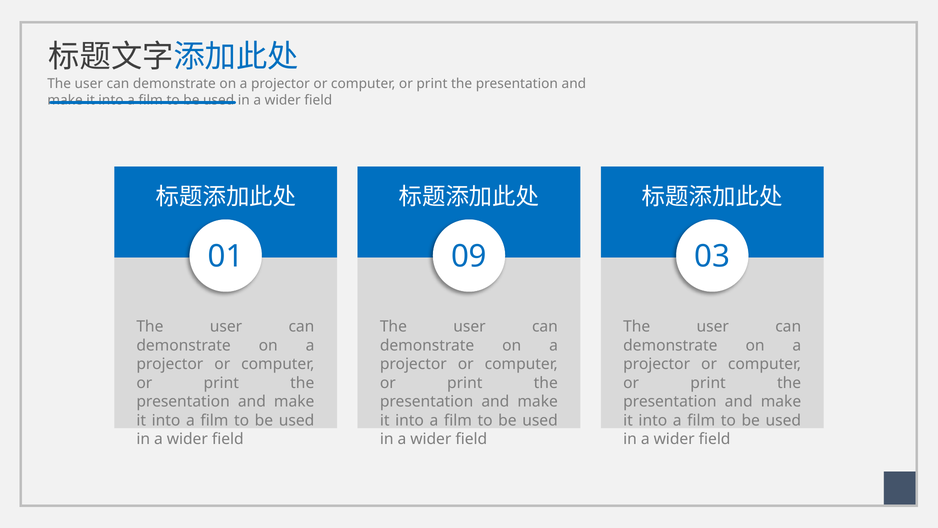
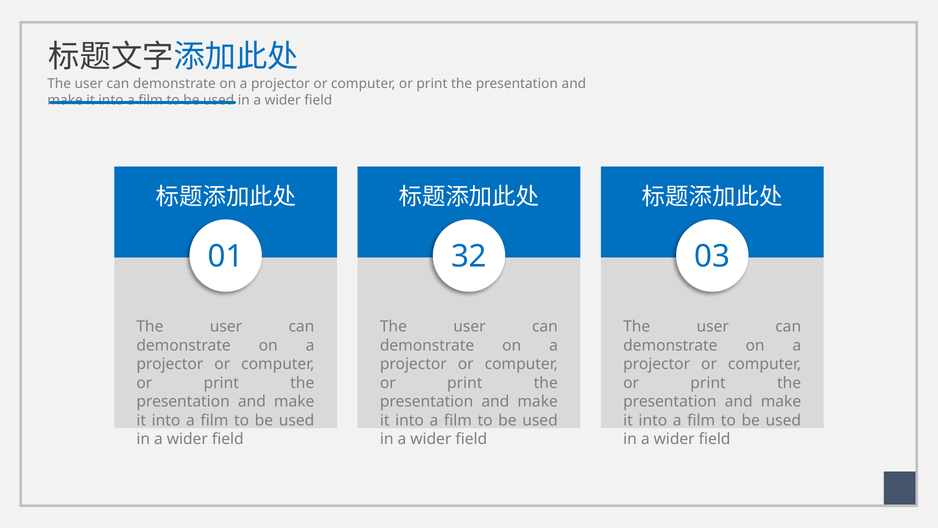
09: 09 -> 32
